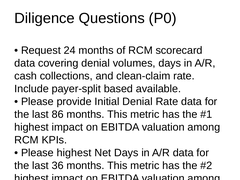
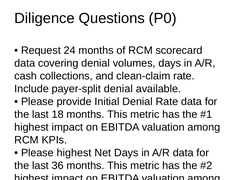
payer-split based: based -> denial
86: 86 -> 18
